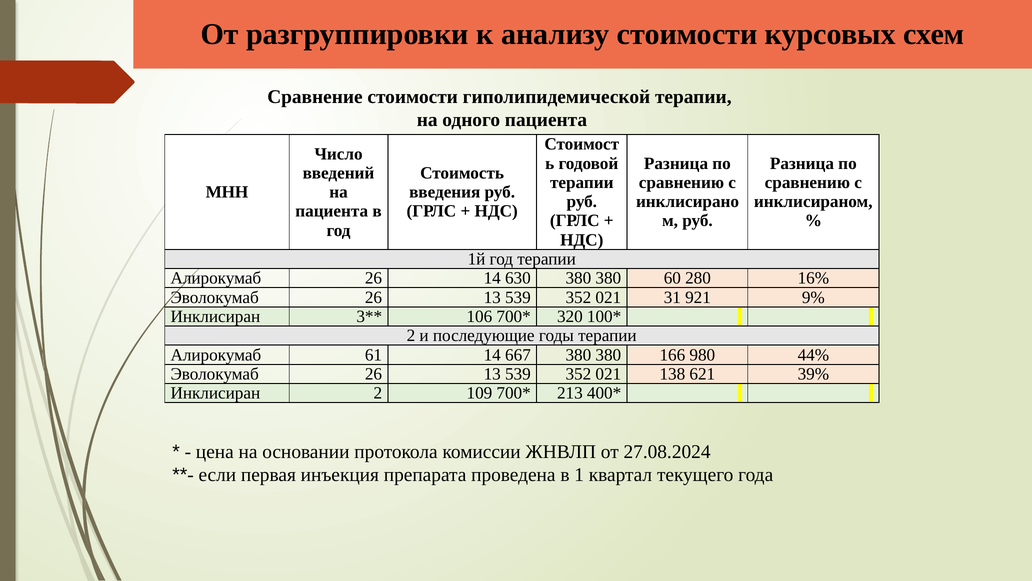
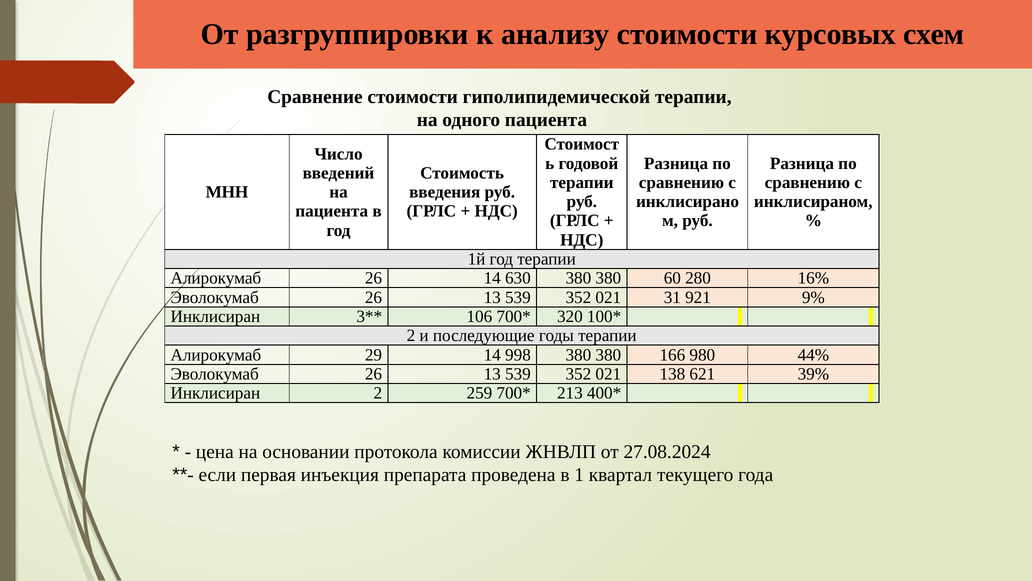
61: 61 -> 29
667: 667 -> 998
109: 109 -> 259
